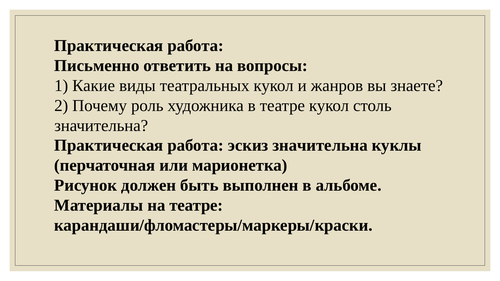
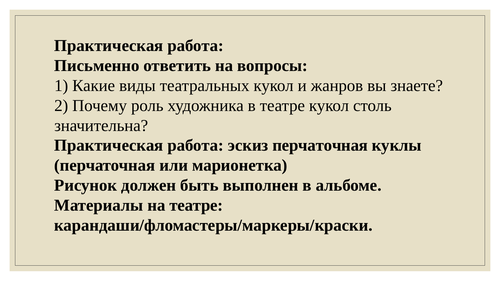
эскиз значительна: значительна -> перчаточная
